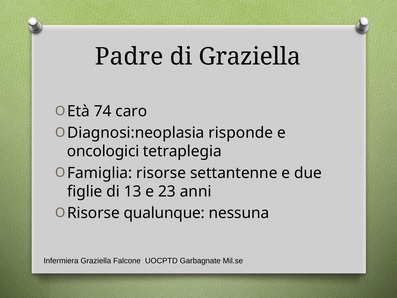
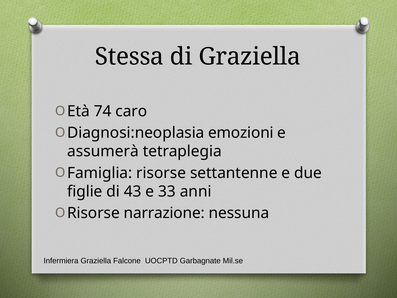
Padre: Padre -> Stessa
risponde: risponde -> emozioni
oncologici: oncologici -> assumerà
13: 13 -> 43
23: 23 -> 33
qualunque: qualunque -> narrazione
